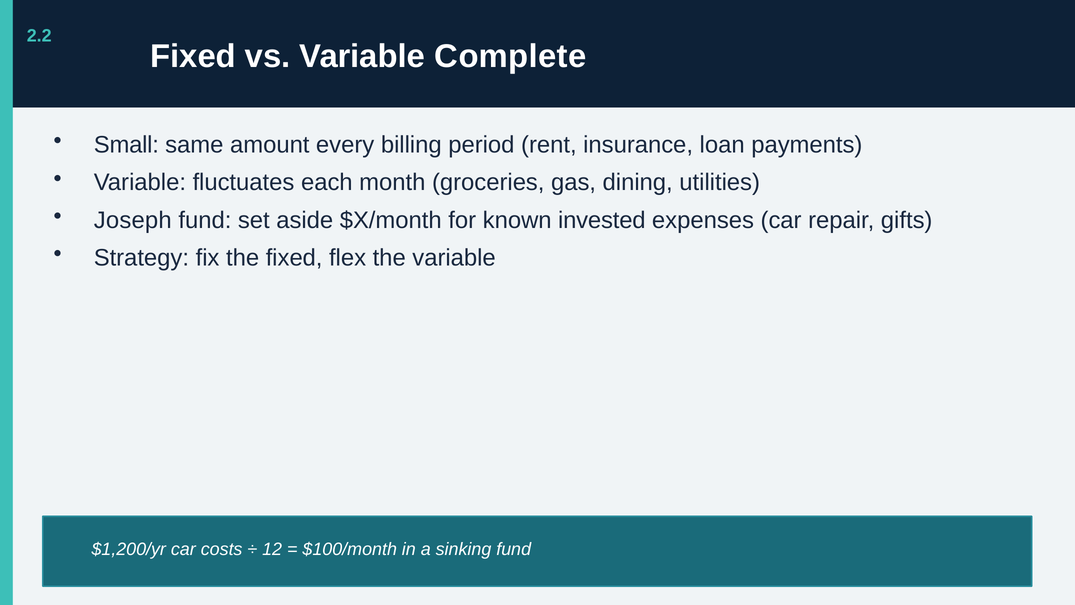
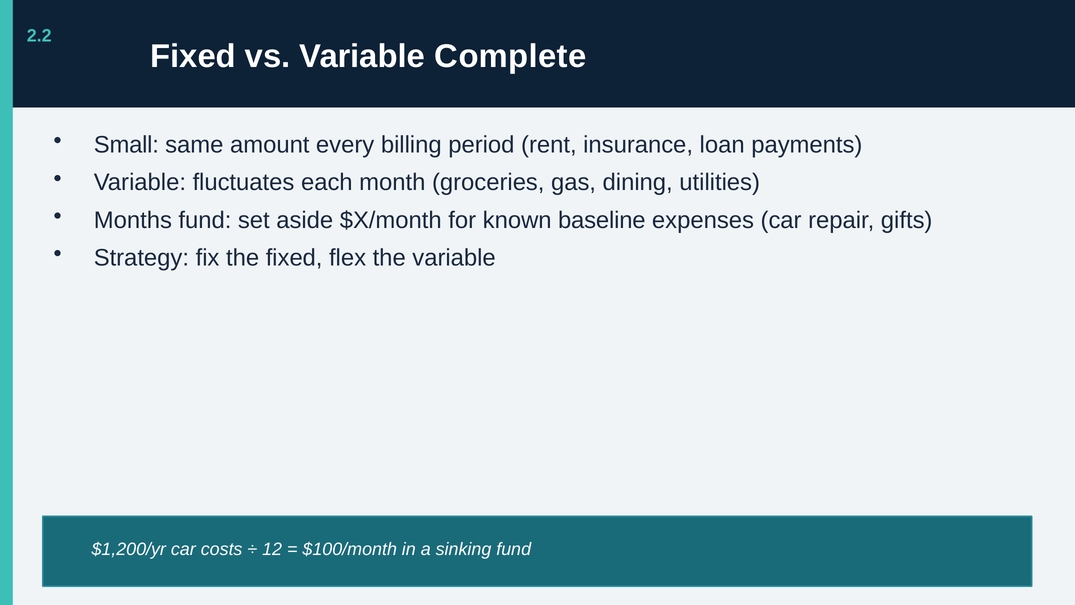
Joseph: Joseph -> Months
invested: invested -> baseline
